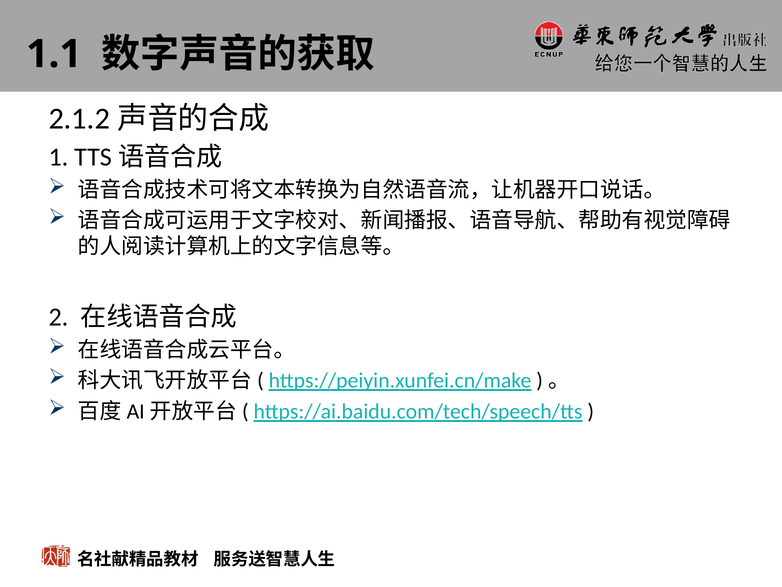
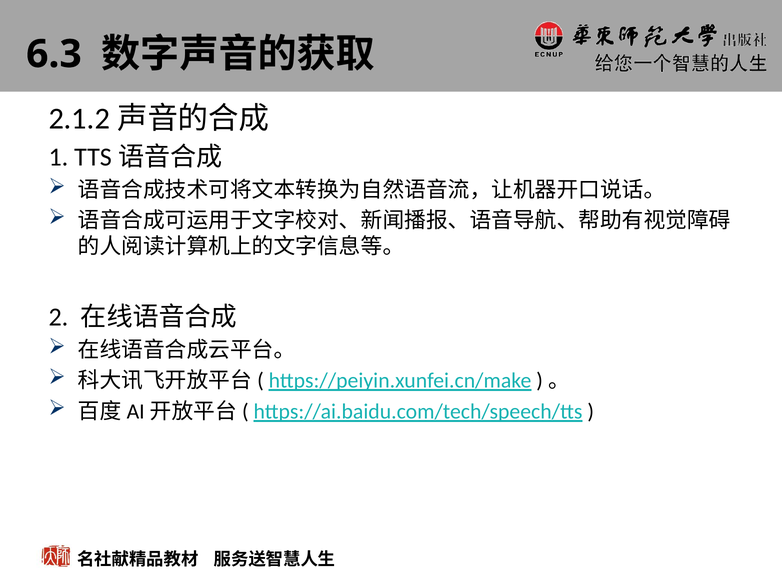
1.1: 1.1 -> 6.3
